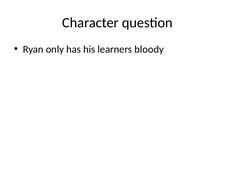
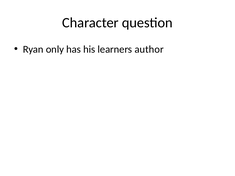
bloody: bloody -> author
